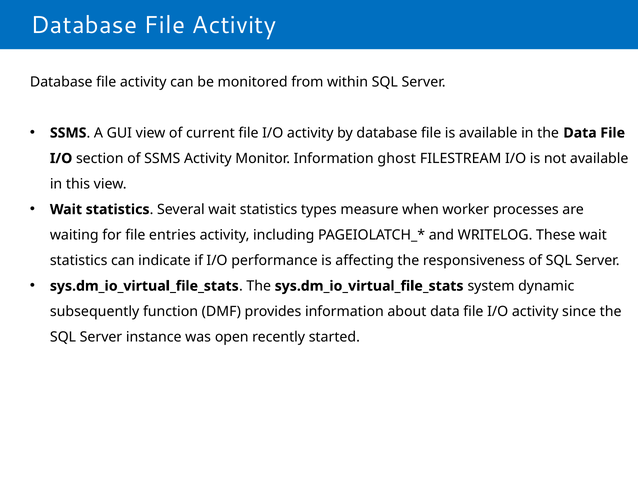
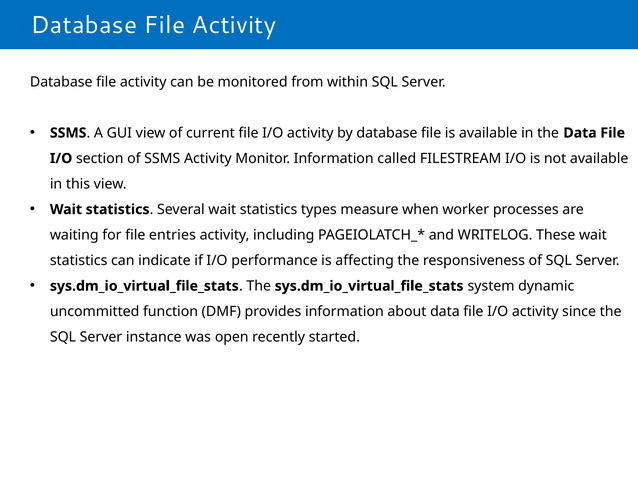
ghost: ghost -> called
subsequently: subsequently -> uncommitted
